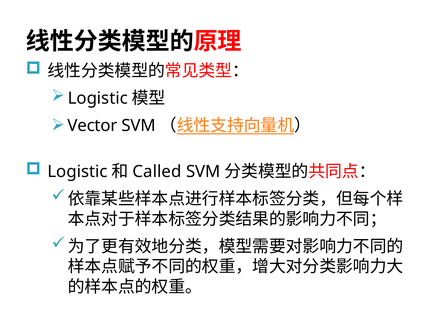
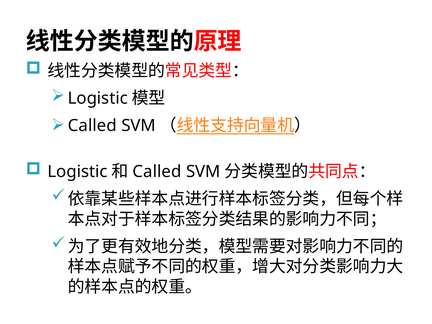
Vector at (92, 126): Vector -> Called
